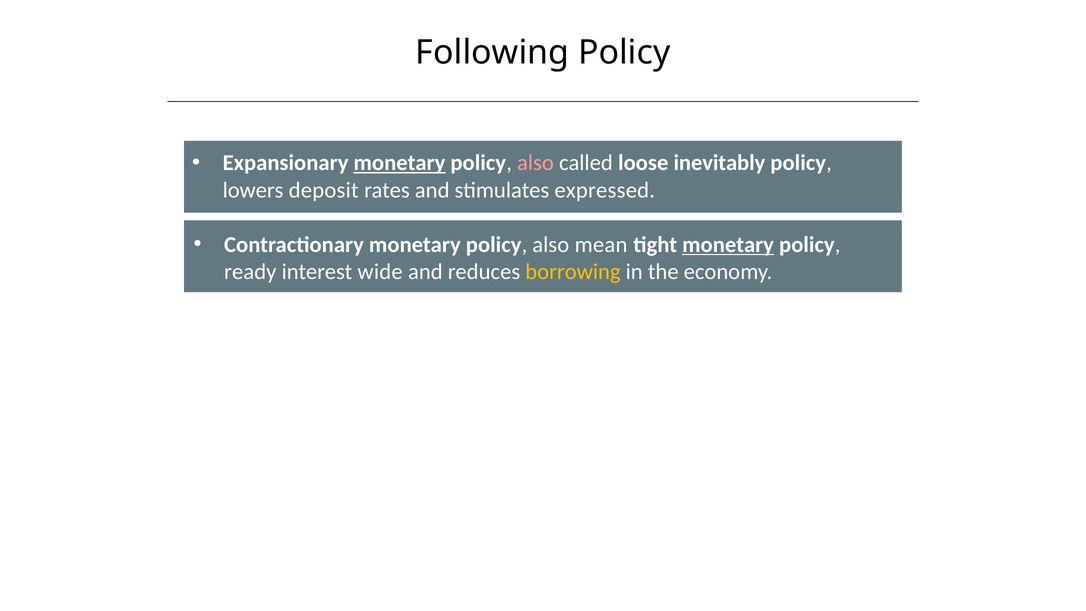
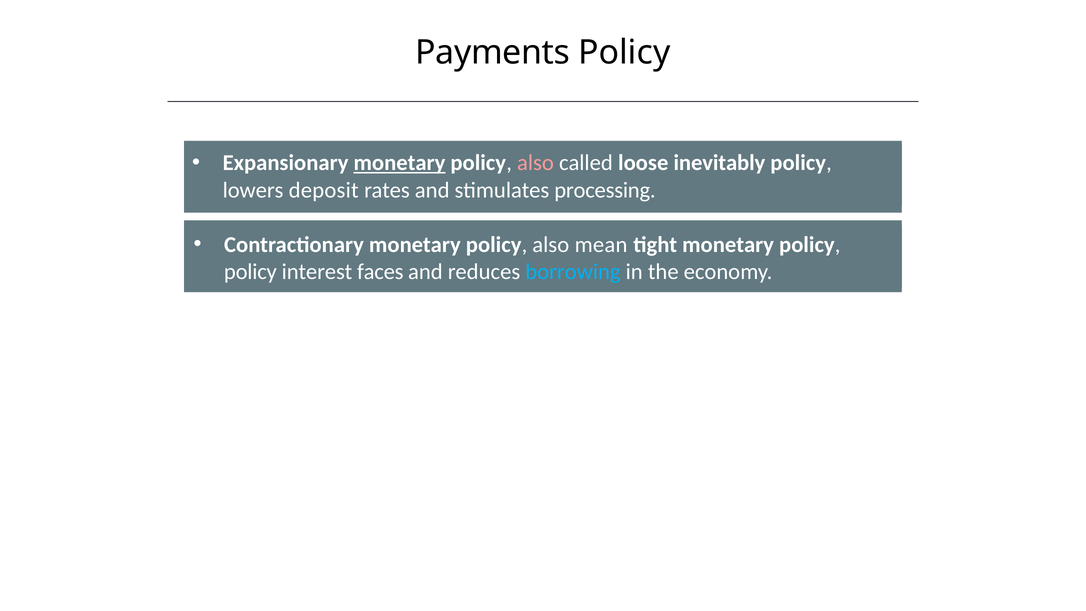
Following: Following -> Payments
expressed: expressed -> processing
monetary at (728, 245) underline: present -> none
ready at (250, 272): ready -> policy
wide: wide -> faces
borrowing colour: yellow -> light blue
